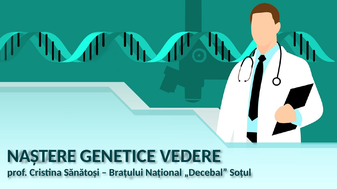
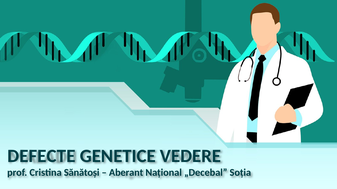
NAȘTERE: NAȘTERE -> DEFECTE
Brațului: Brațului -> Aberant
Soțul: Soțul -> Soția
